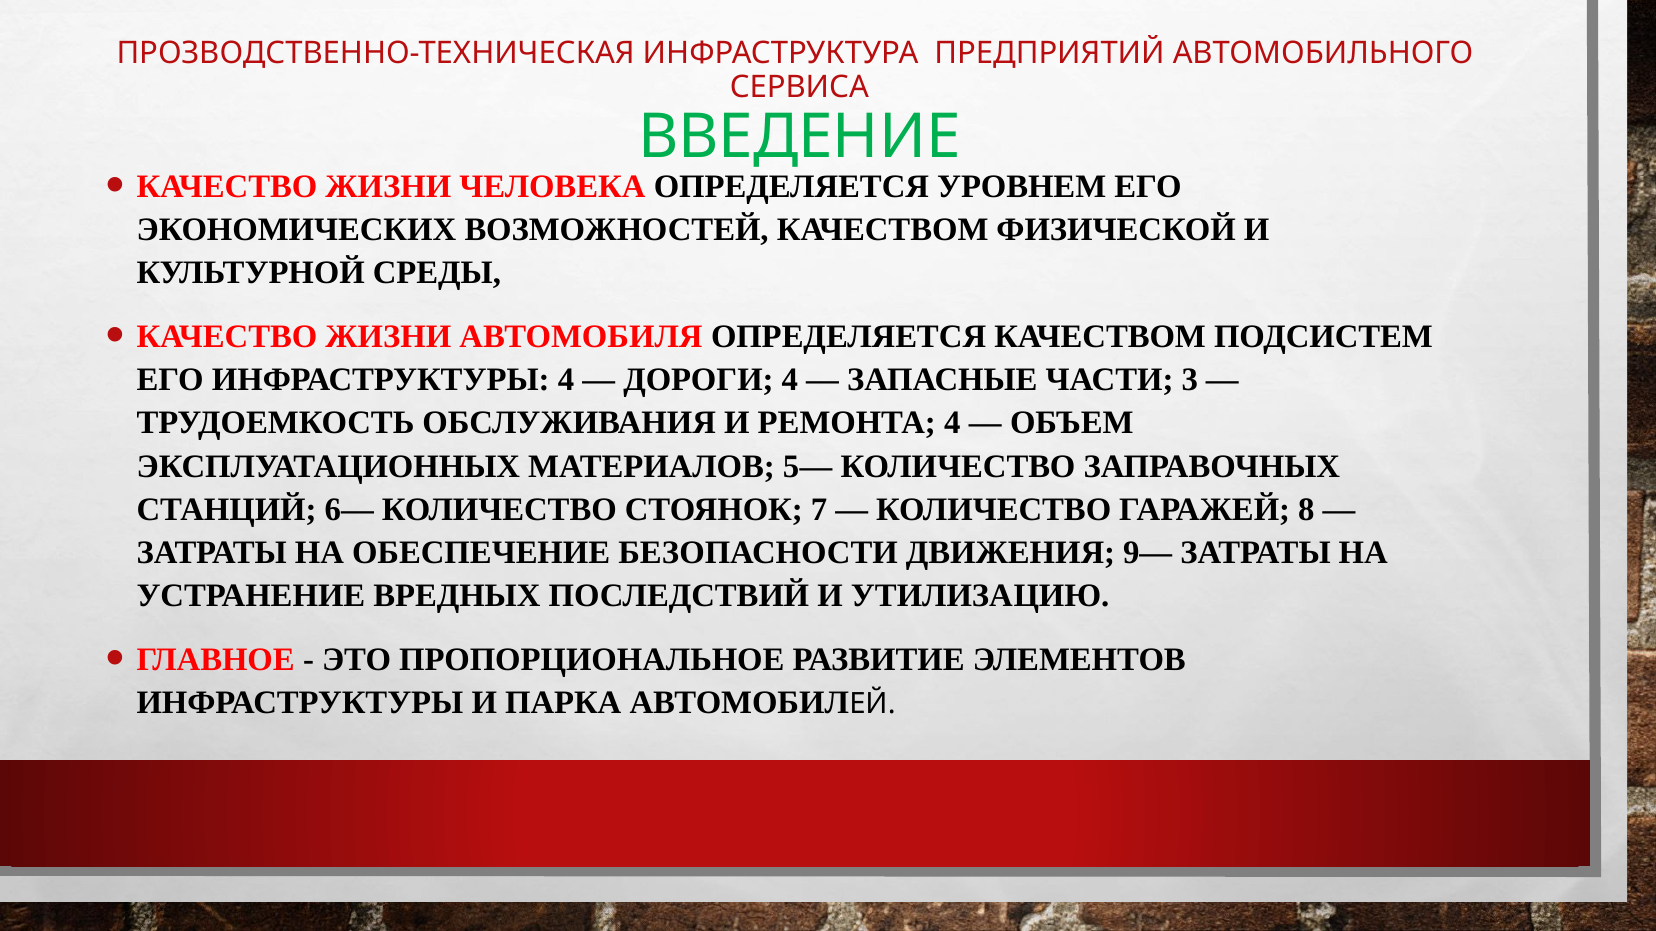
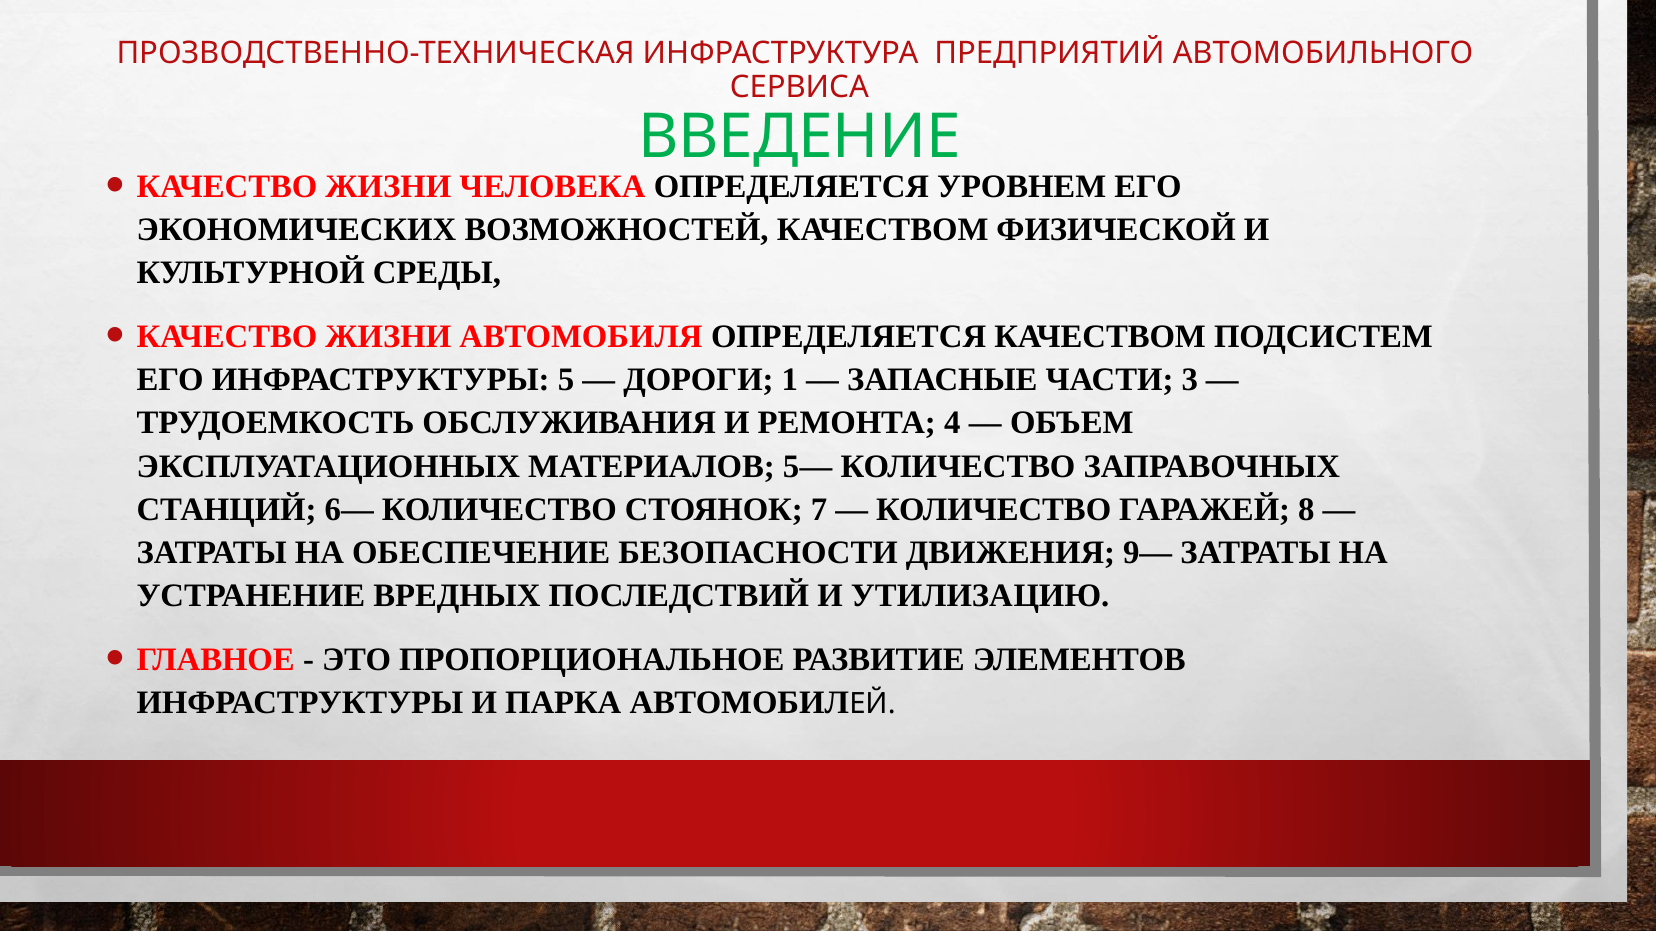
ИНФРАСТРУКТУРЫ 4: 4 -> 5
ДОРОГИ 4: 4 -> 1
